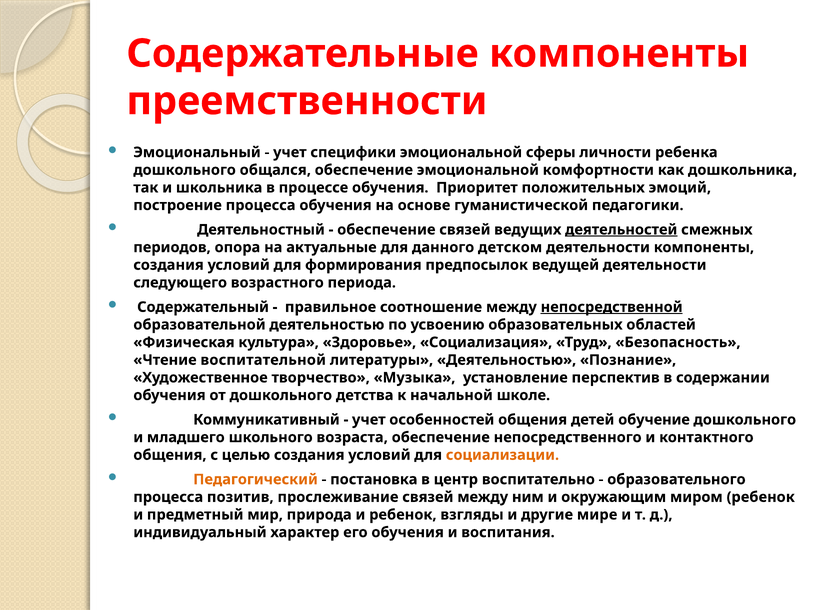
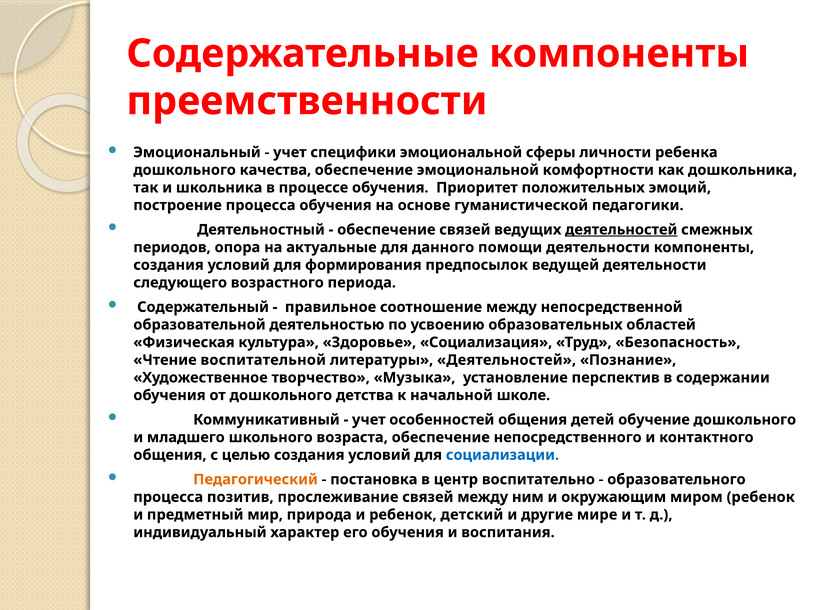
общался: общался -> качества
детском: детском -> помощи
непосредственной underline: present -> none
литературы Деятельностью: Деятельностью -> Деятельностей
социализации colour: orange -> blue
взгляды: взгляды -> детский
